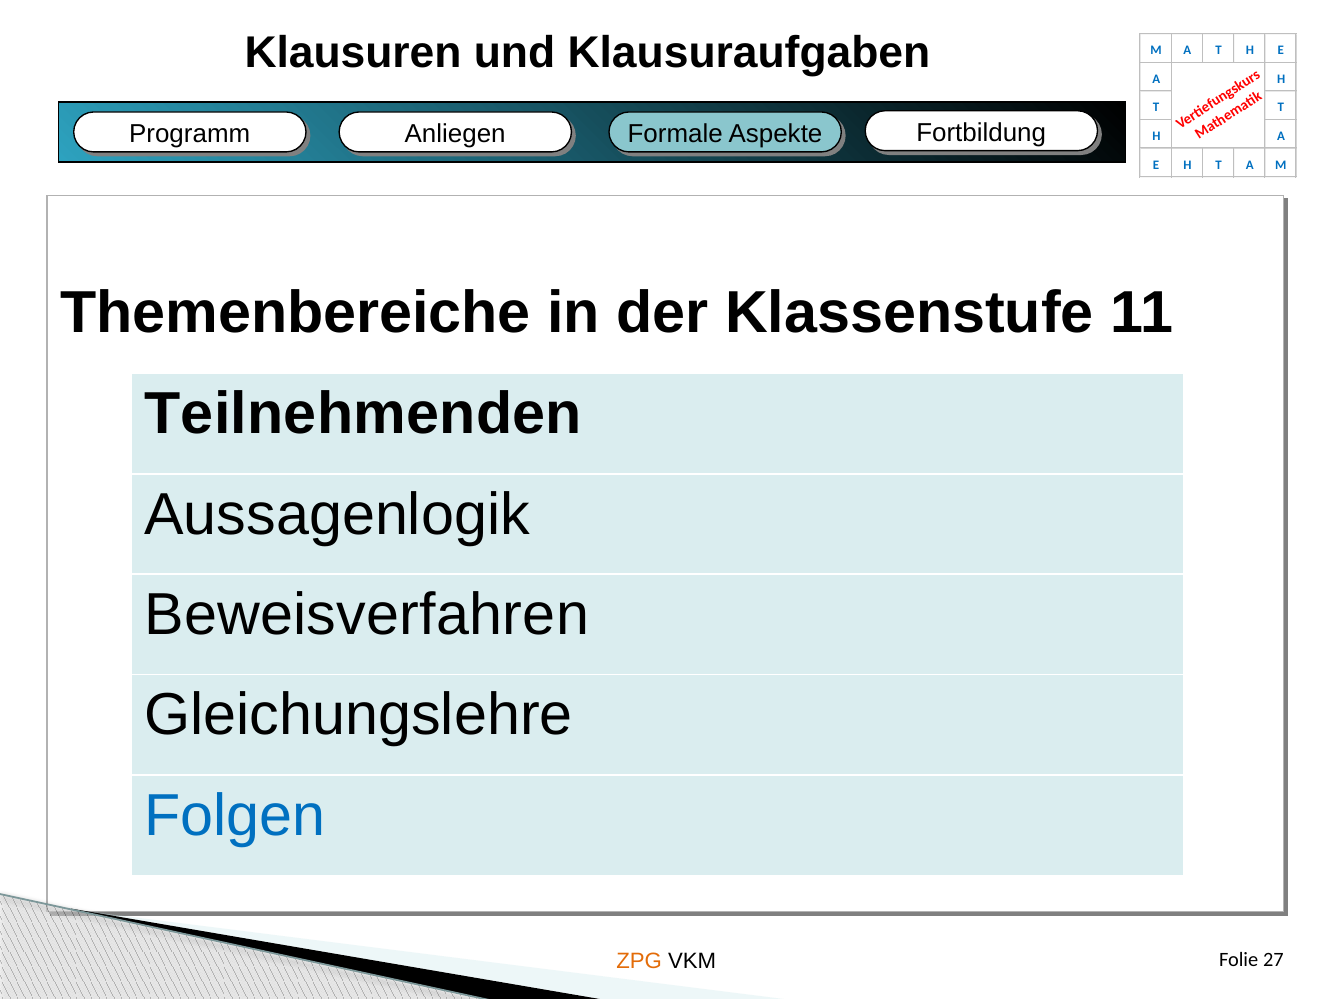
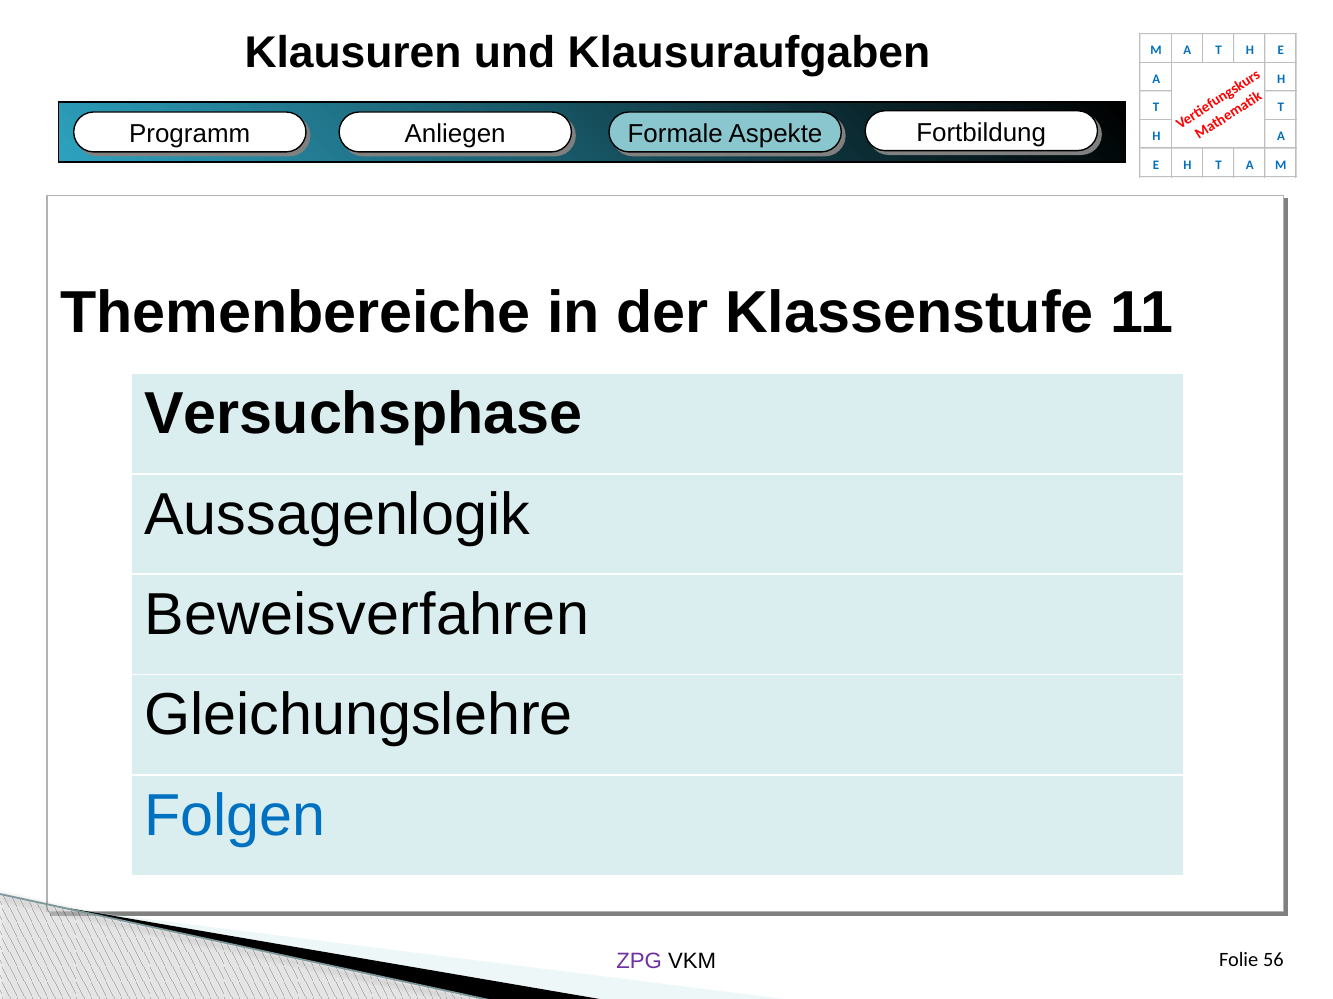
Teilnehmenden: Teilnehmenden -> Versuchsphase
ZPG colour: orange -> purple
27: 27 -> 56
